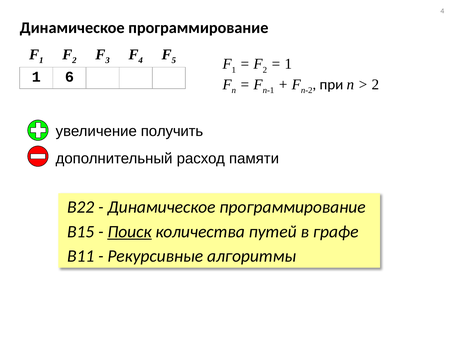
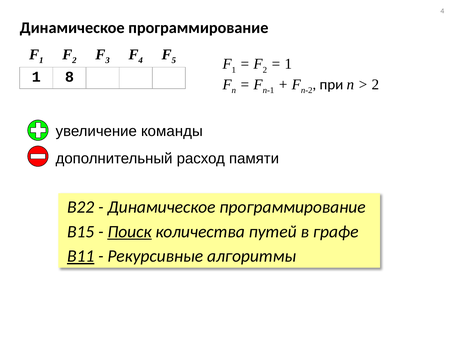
6: 6 -> 8
получить: получить -> команды
В11 underline: none -> present
